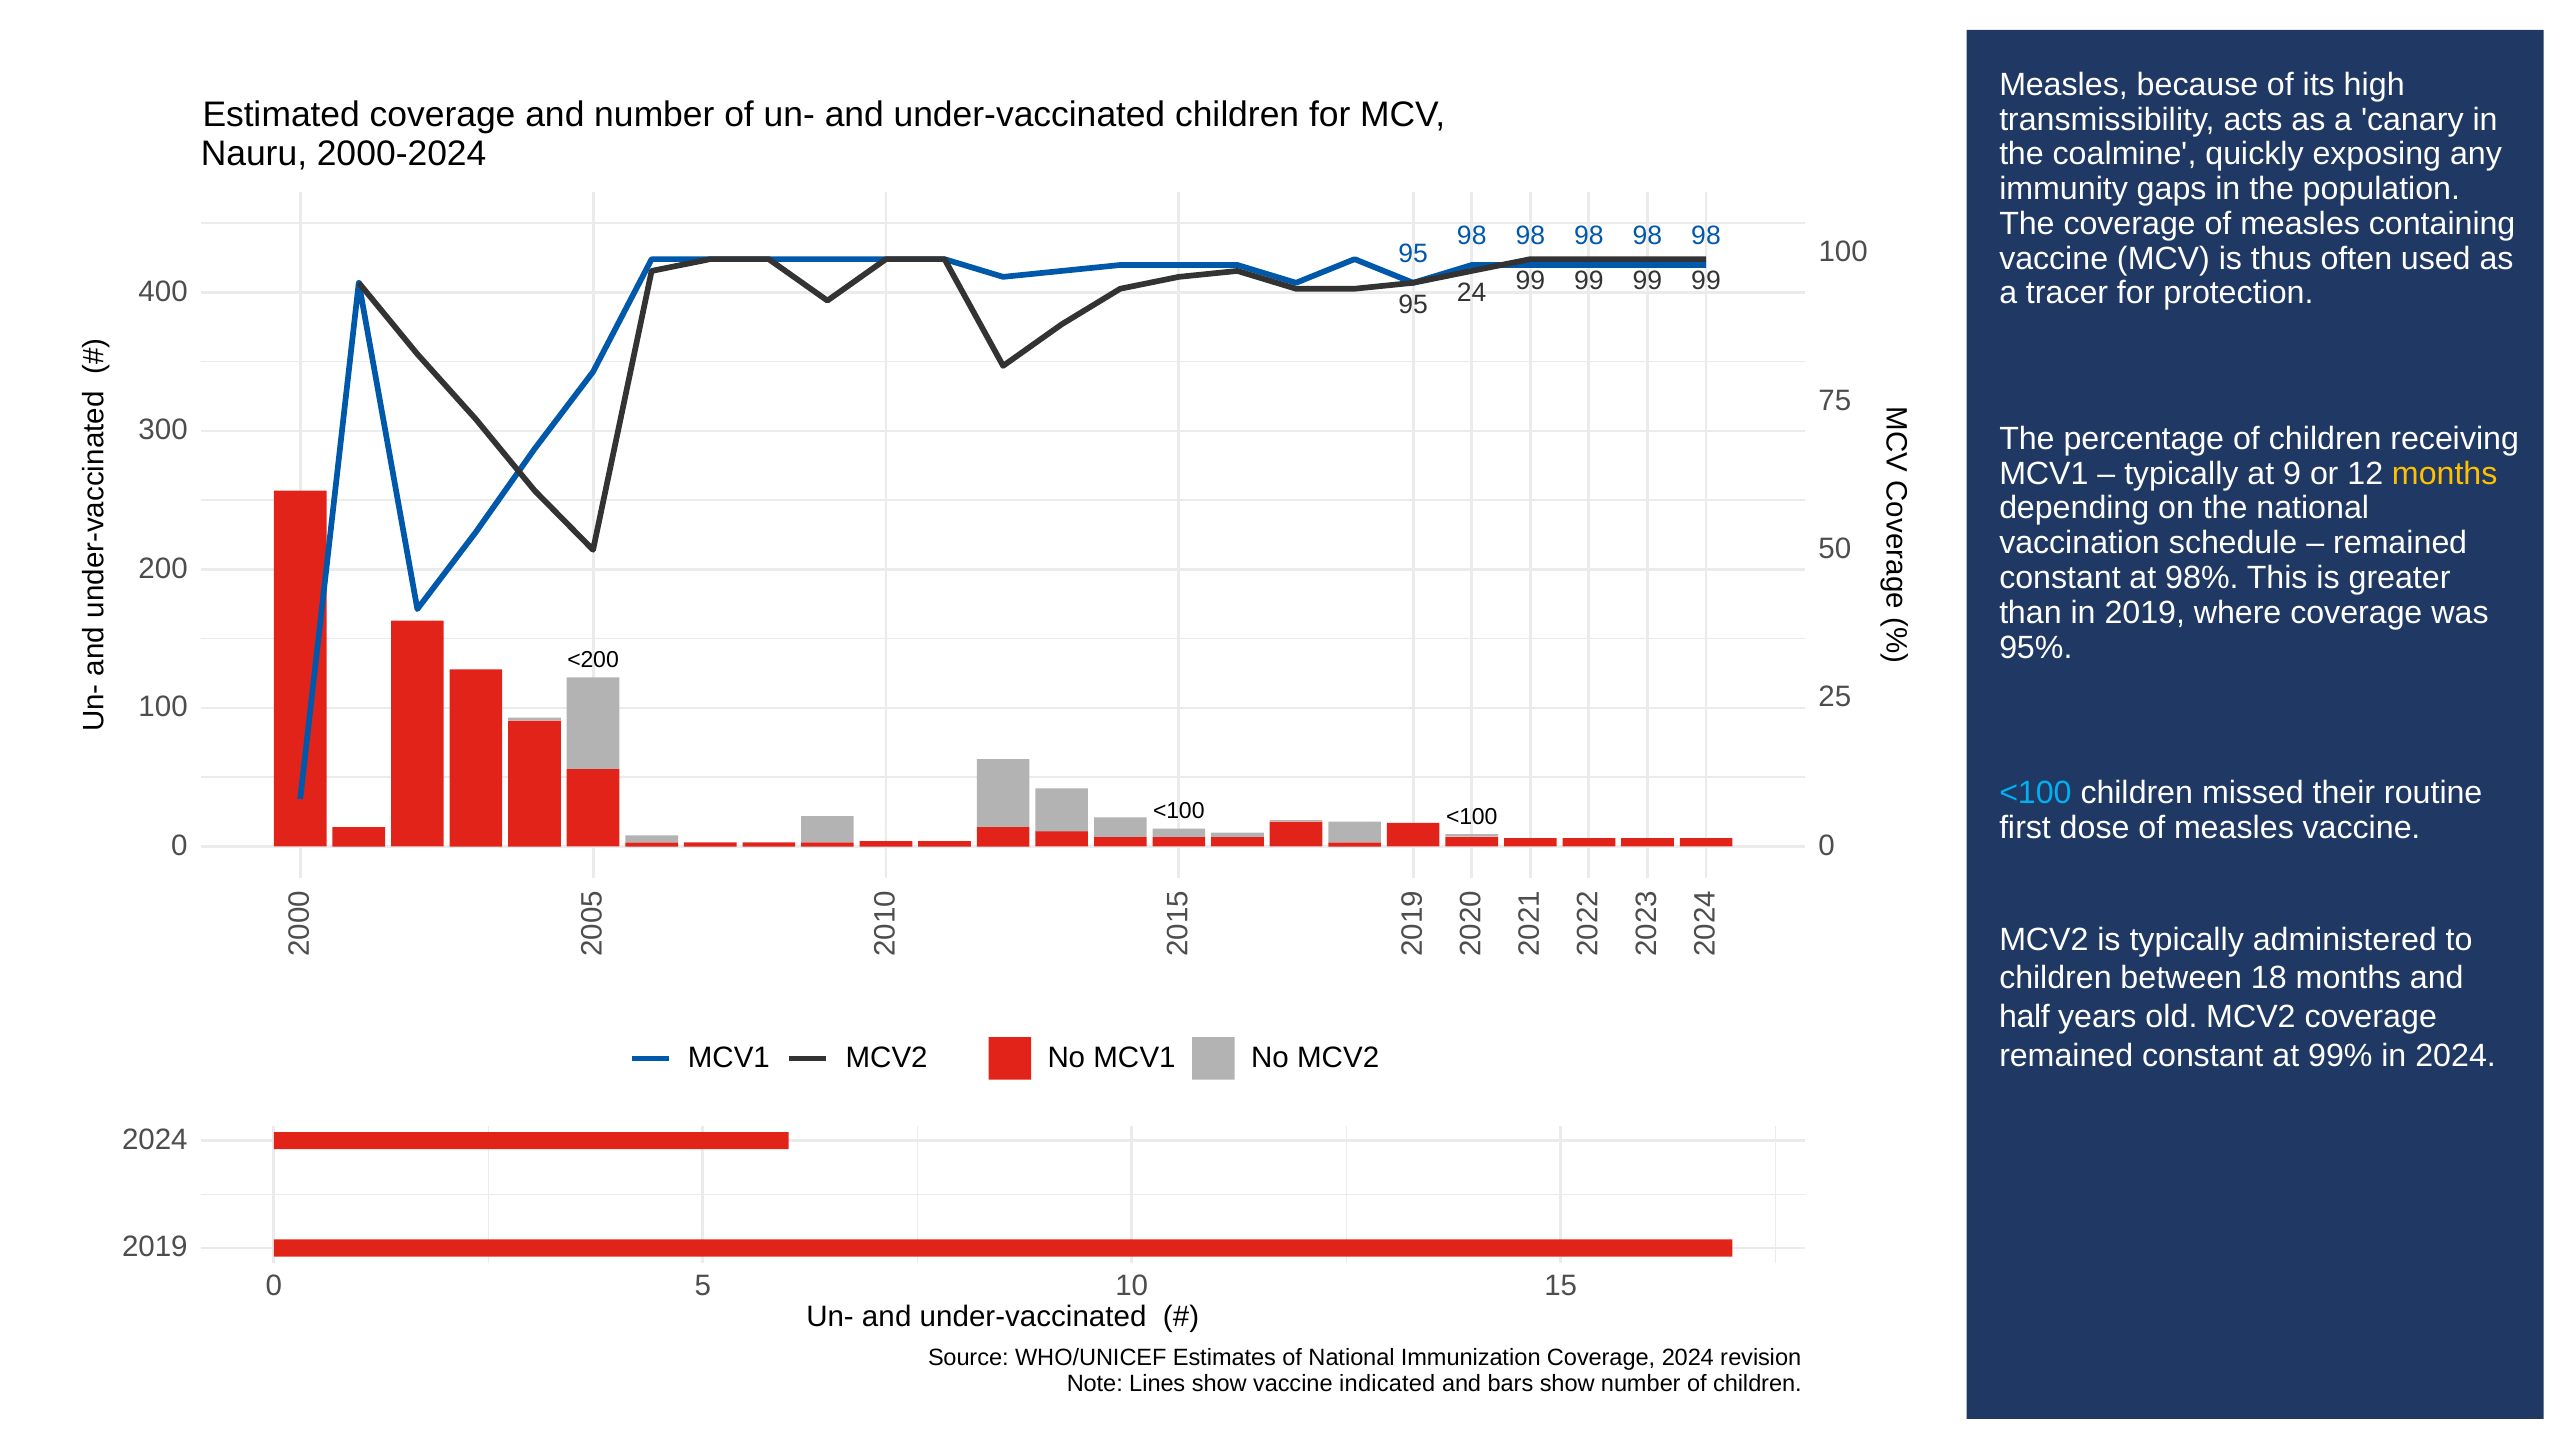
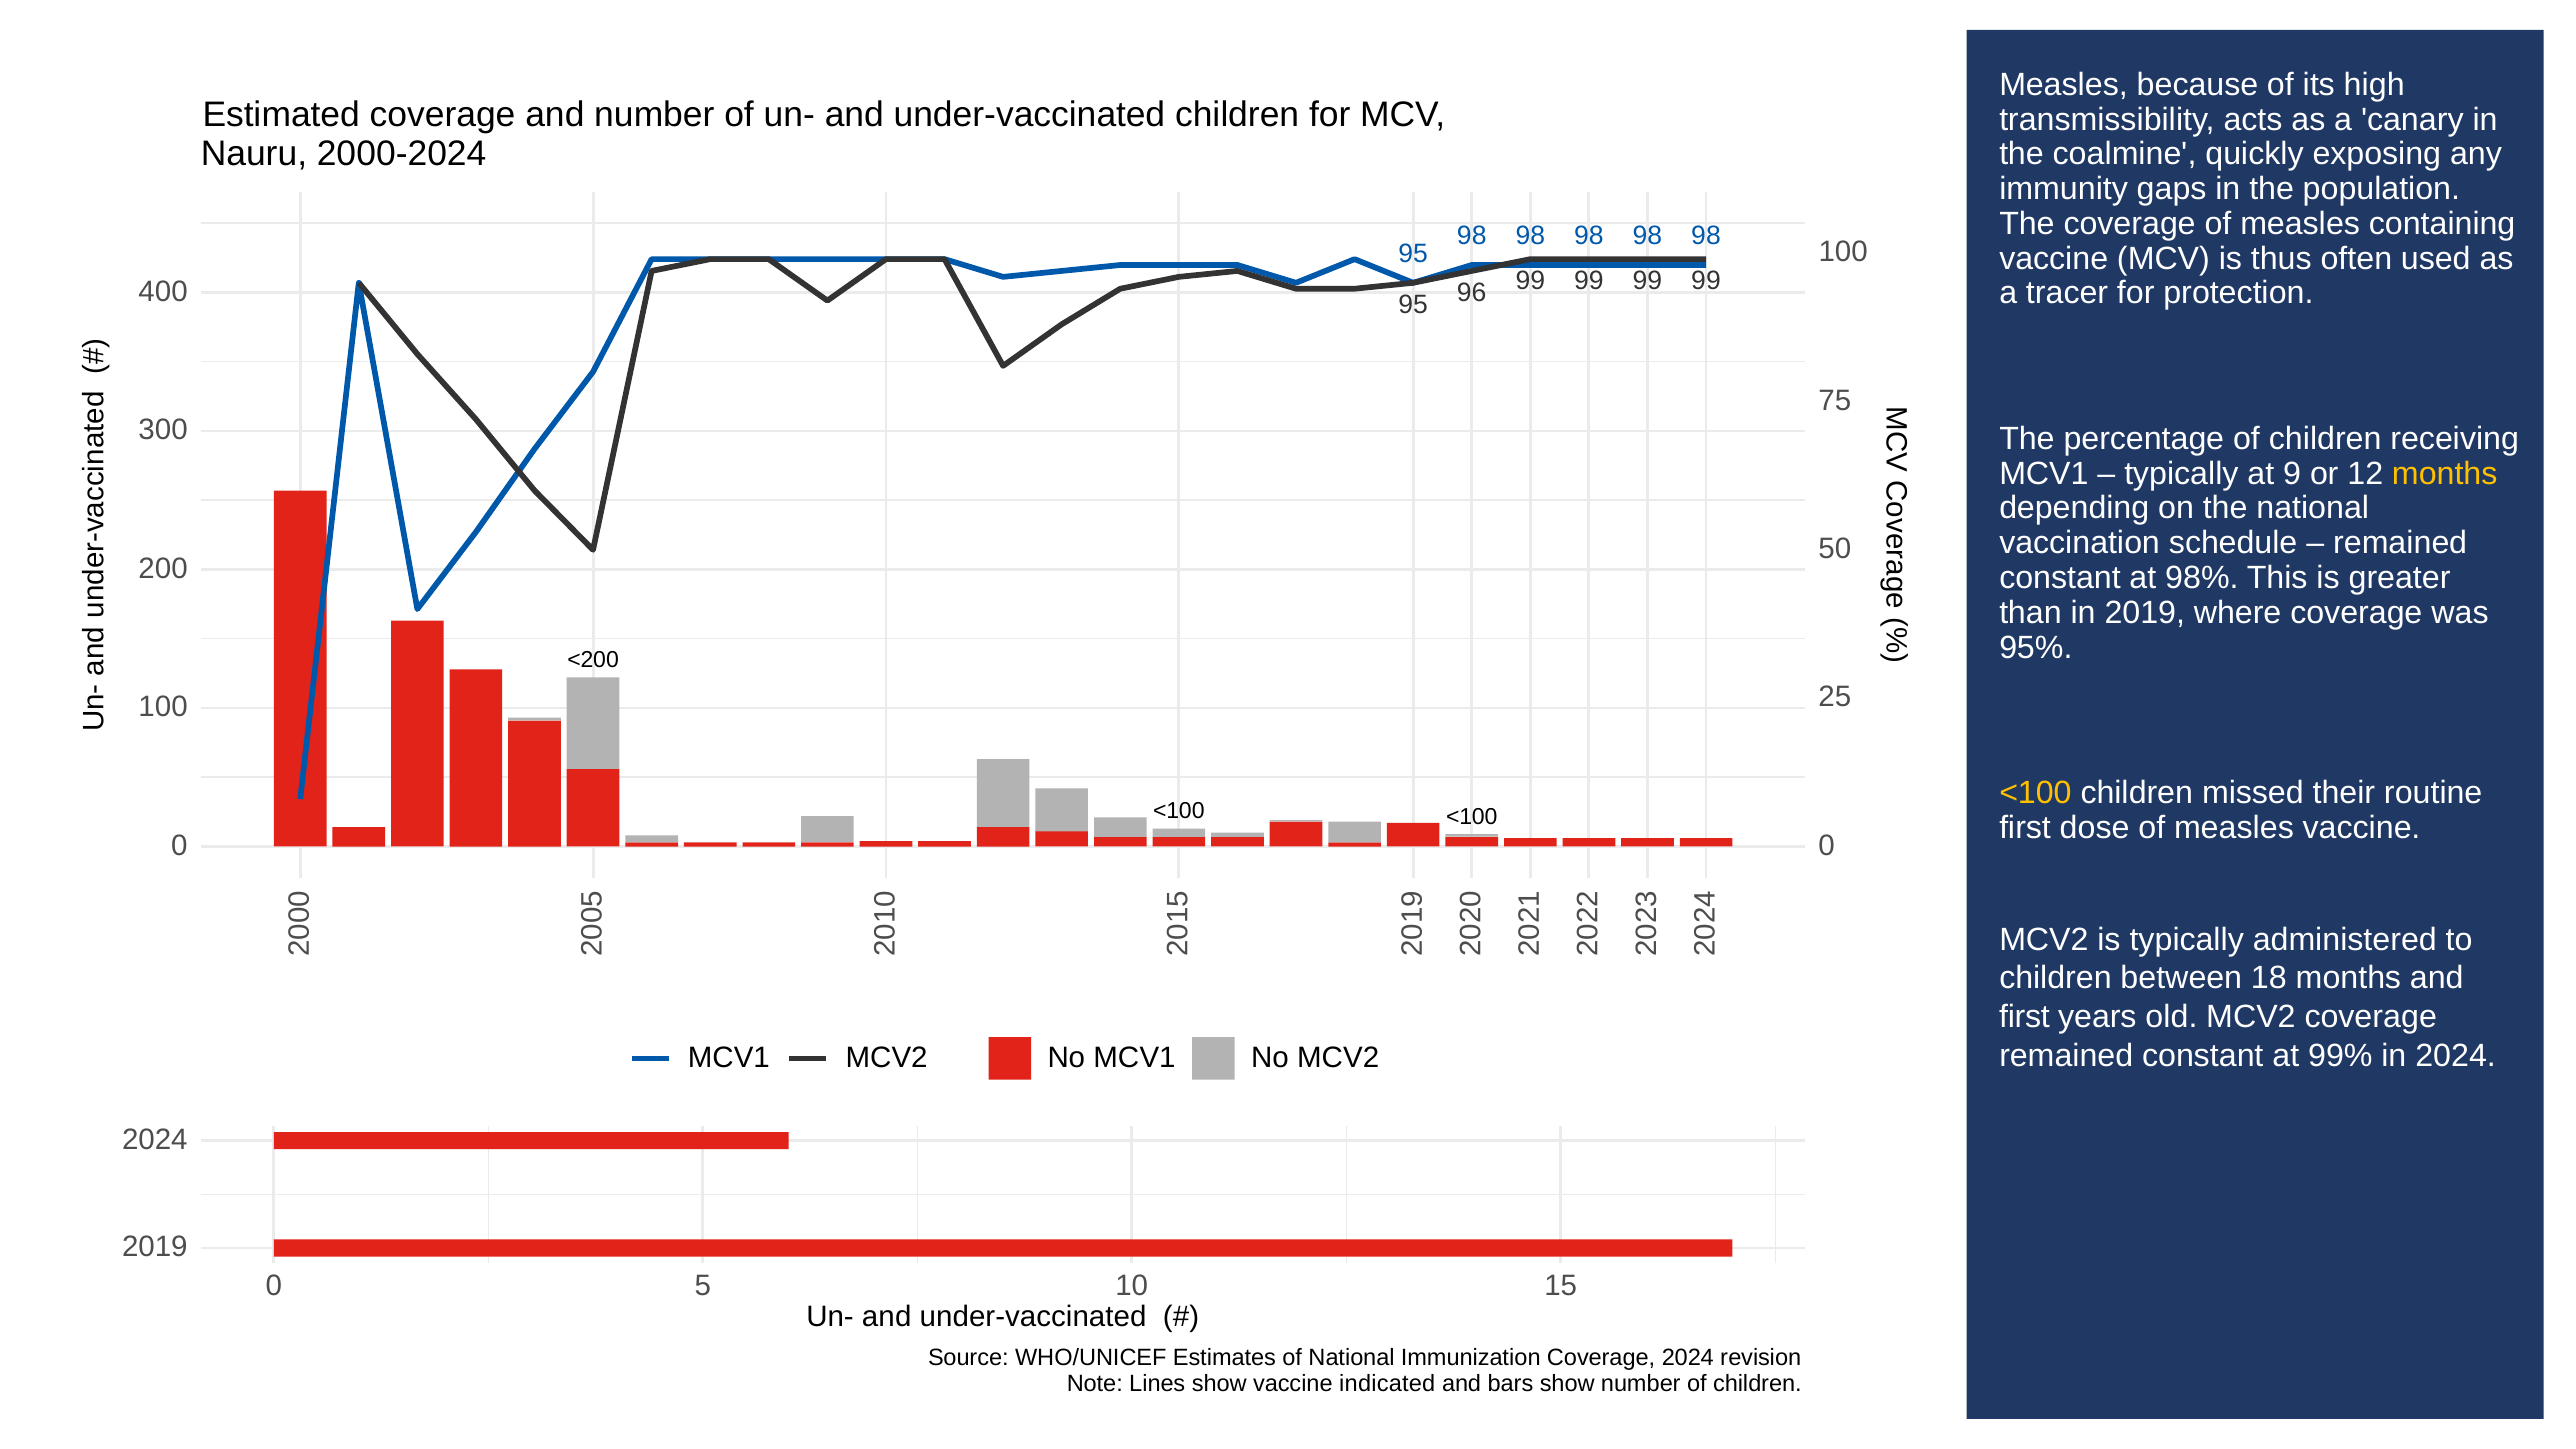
24: 24 -> 96
<100 at (2035, 793) colour: light blue -> yellow
half at (2024, 1017): half -> first
